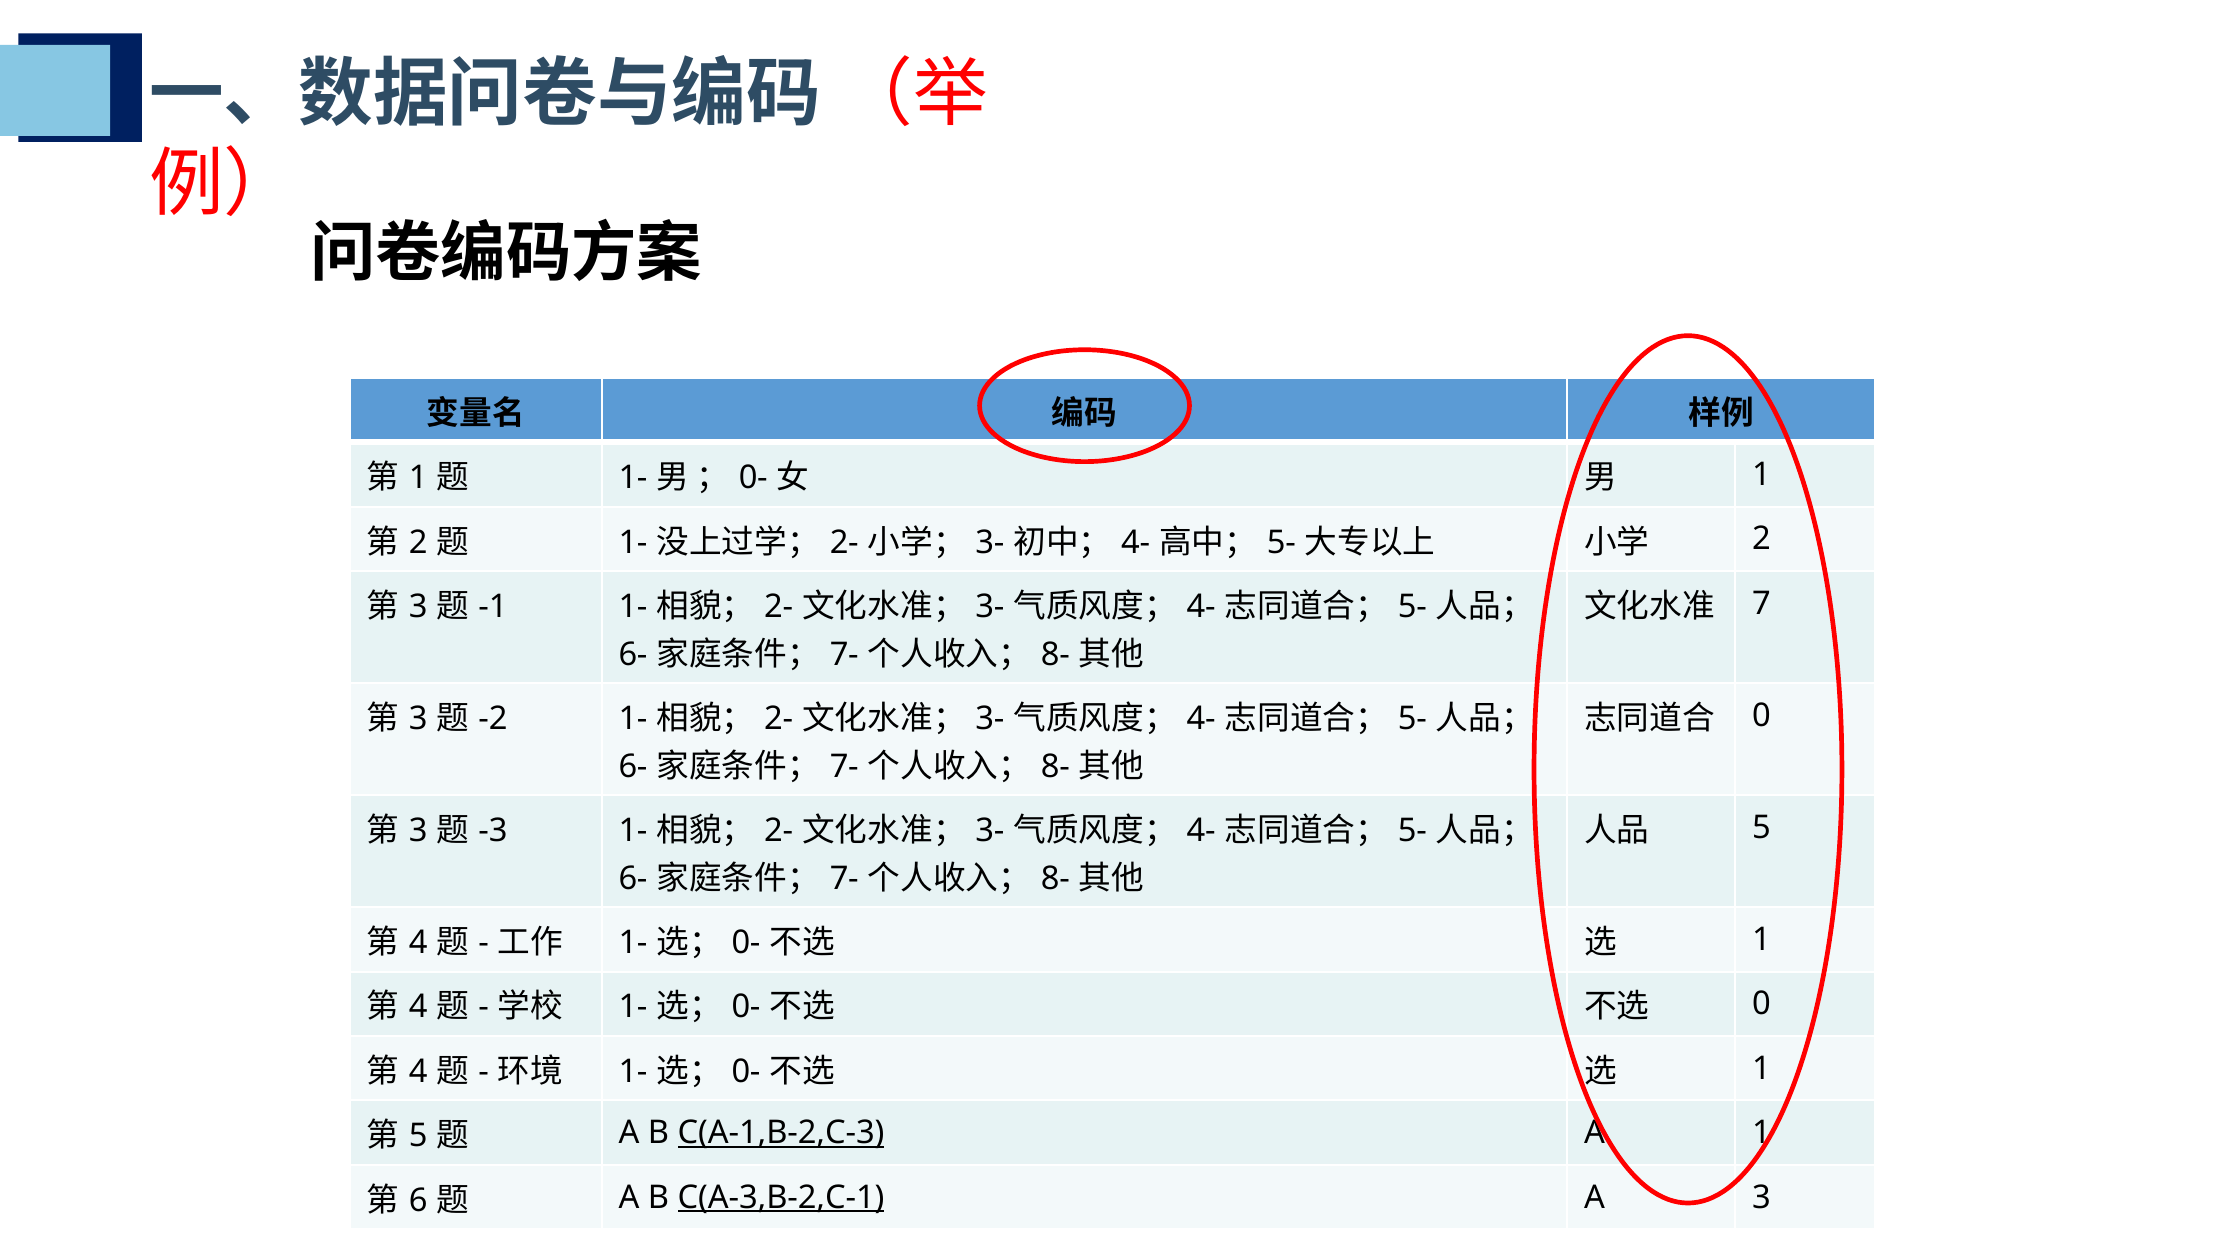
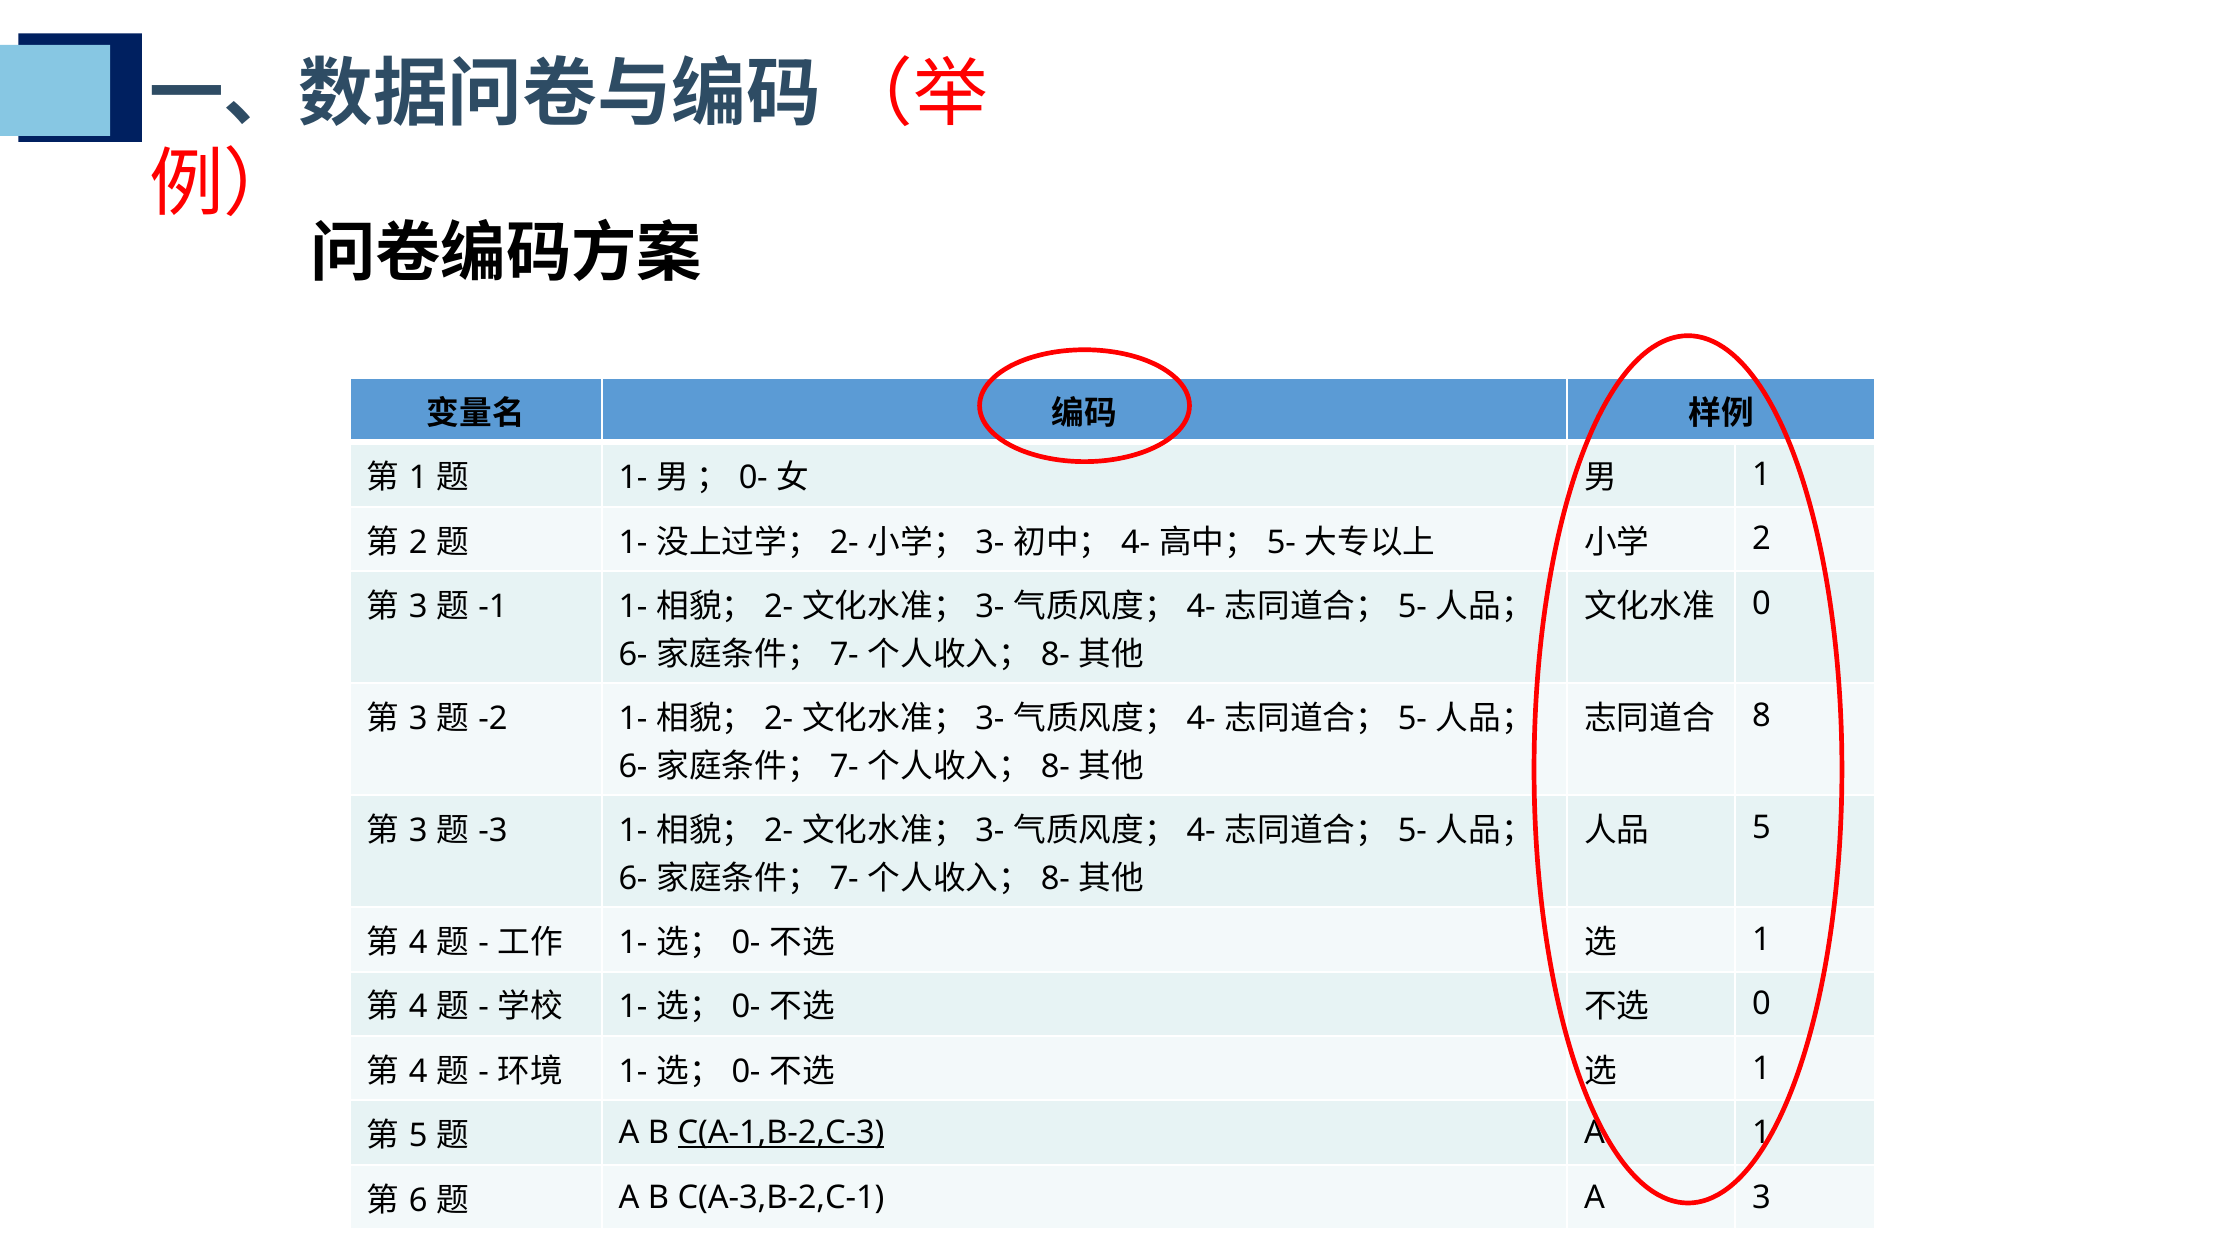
7 at (1761, 604): 7 -> 0
0 at (1761, 716): 0 -> 8
C(A-3,B-2,C-1 underline: present -> none
